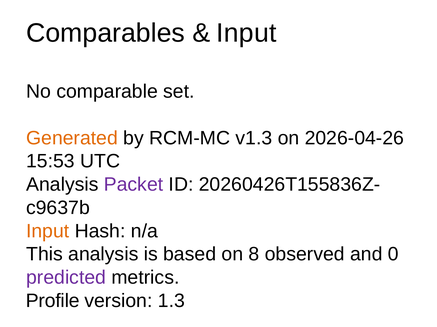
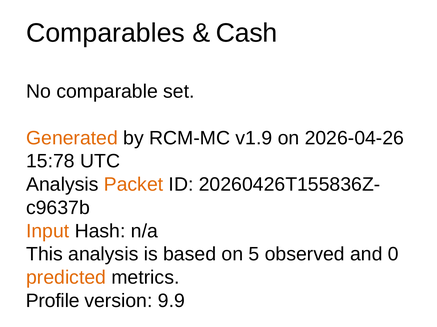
Input at (246, 33): Input -> Cash
v1.3: v1.3 -> v1.9
15:53: 15:53 -> 15:78
Packet colour: purple -> orange
8: 8 -> 5
predicted colour: purple -> orange
1.3: 1.3 -> 9.9
